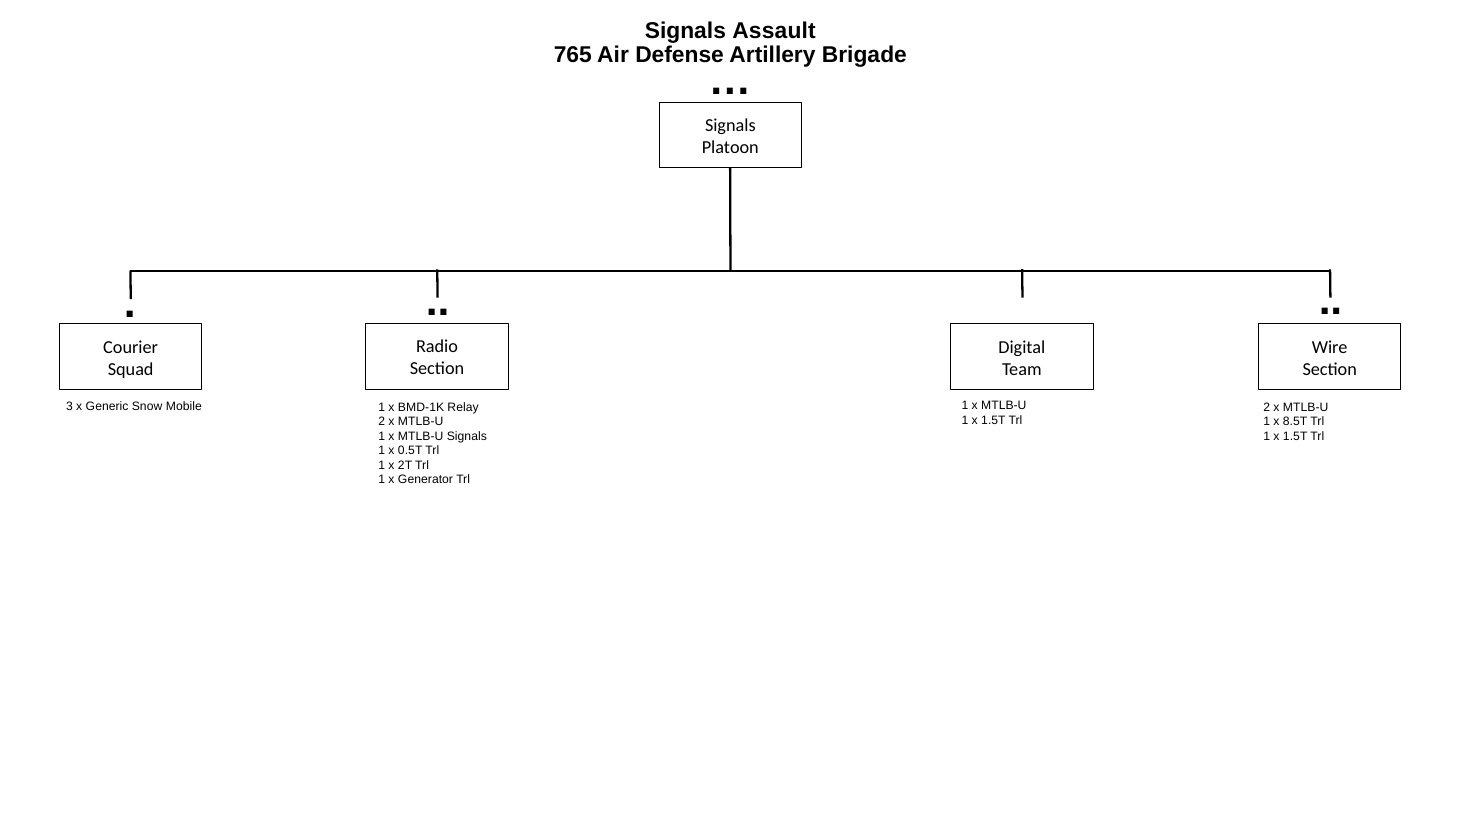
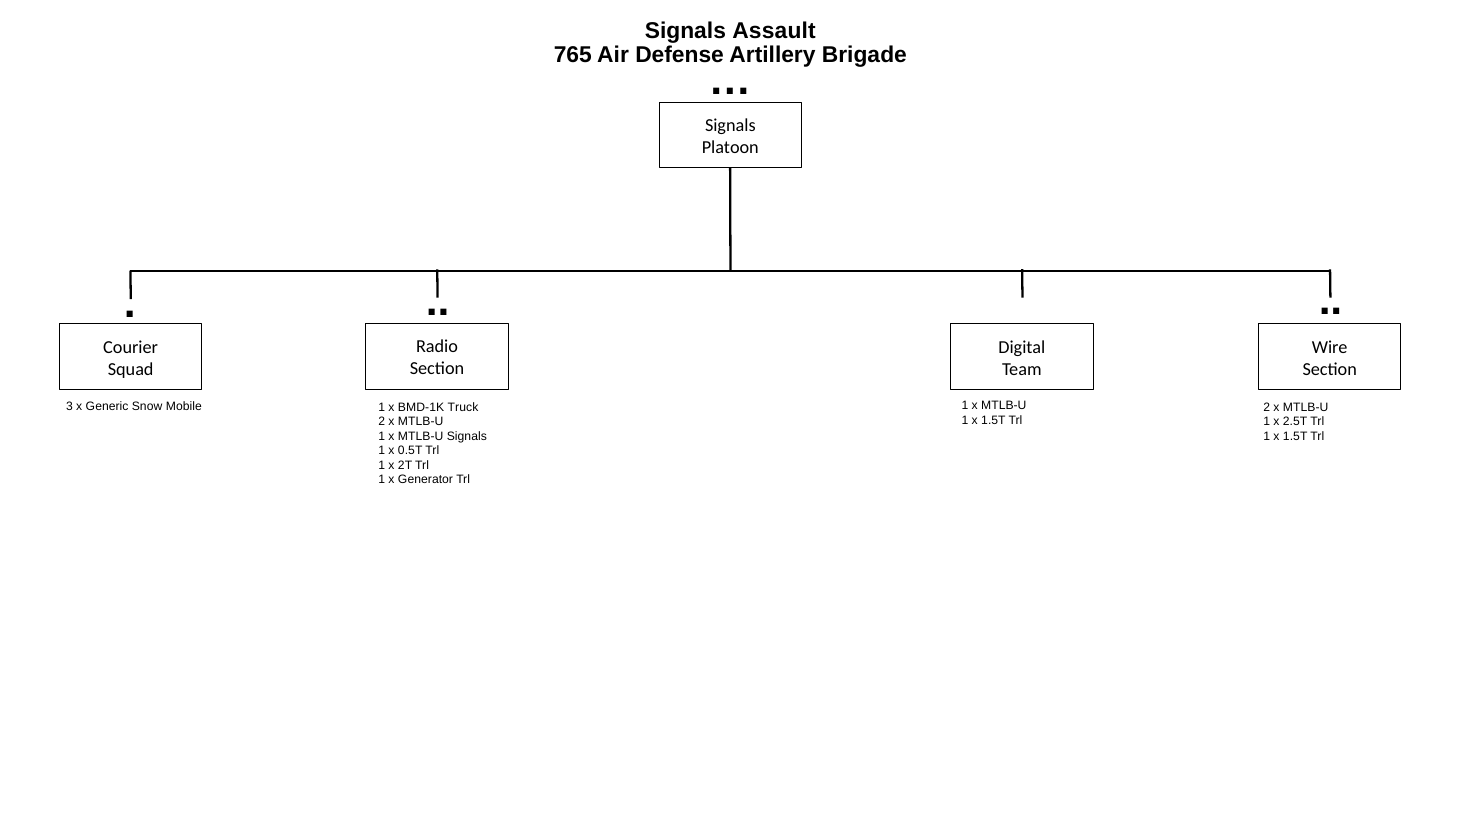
Relay: Relay -> Truck
8.5T: 8.5T -> 2.5T
